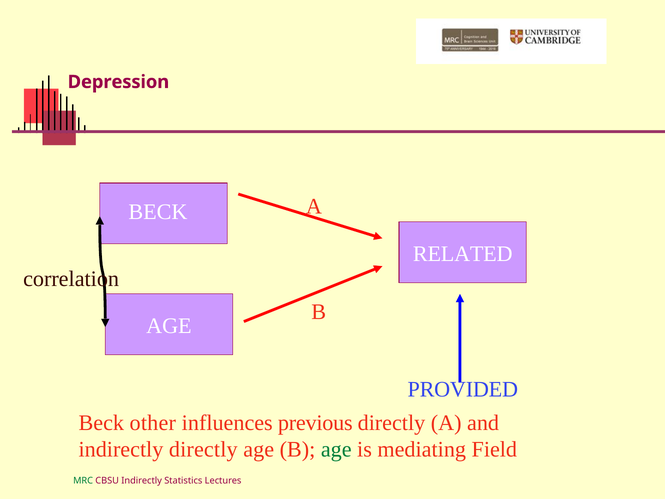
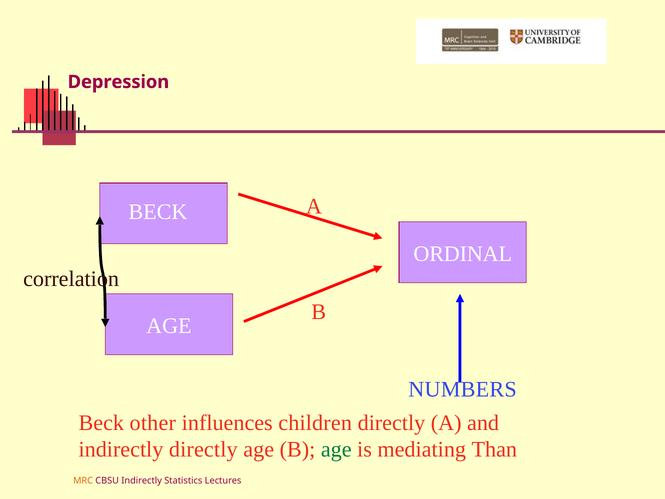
RELATED: RELATED -> ORDINAL
PROVIDED: PROVIDED -> NUMBERS
previous: previous -> children
Field: Field -> Than
MRC colour: green -> orange
